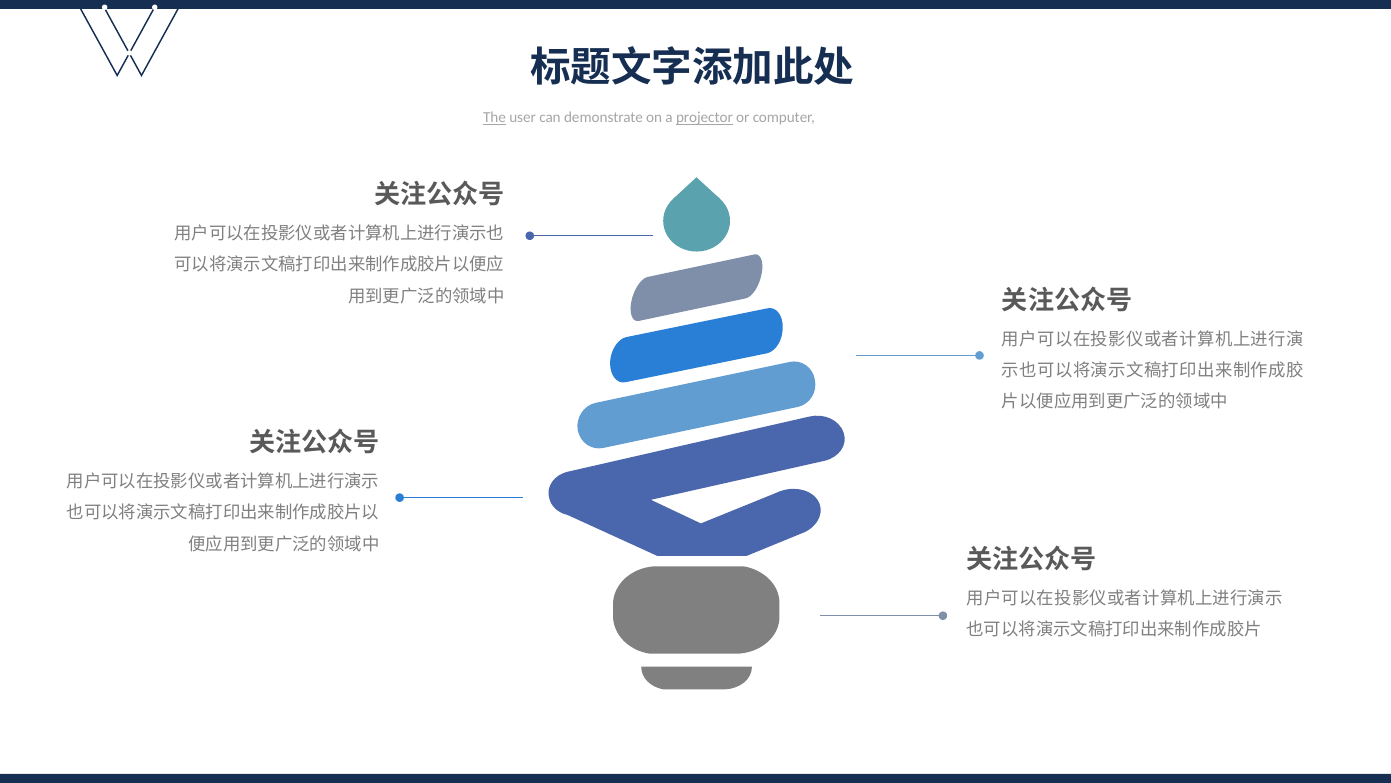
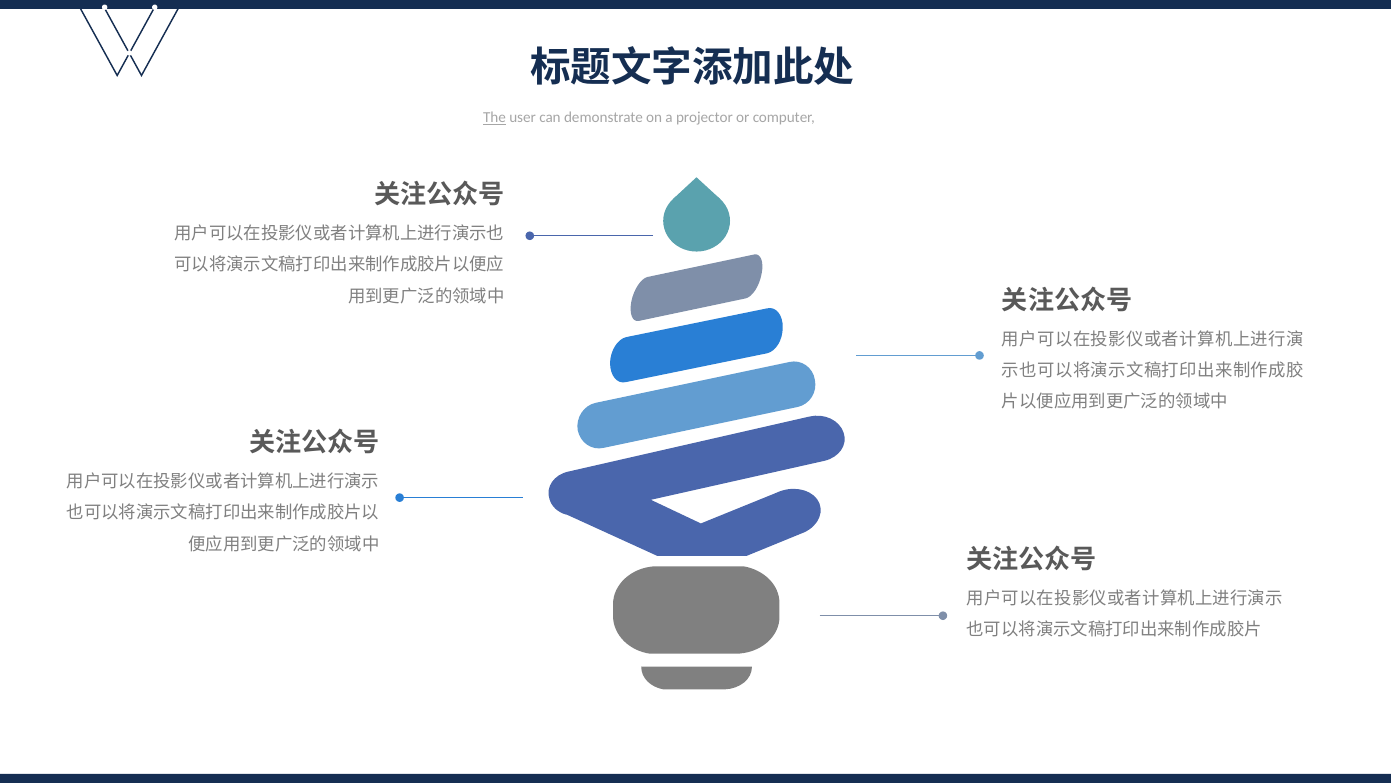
projector underline: present -> none
